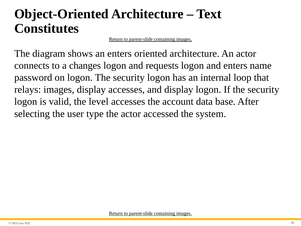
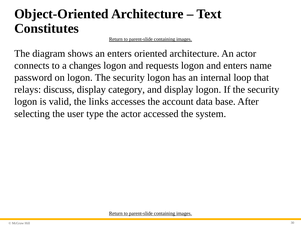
relays images: images -> discuss
display accesses: accesses -> category
level: level -> links
